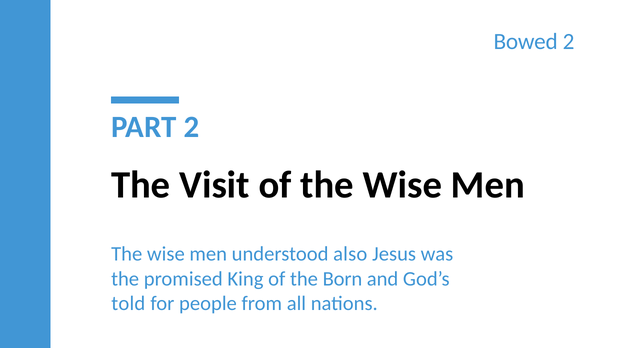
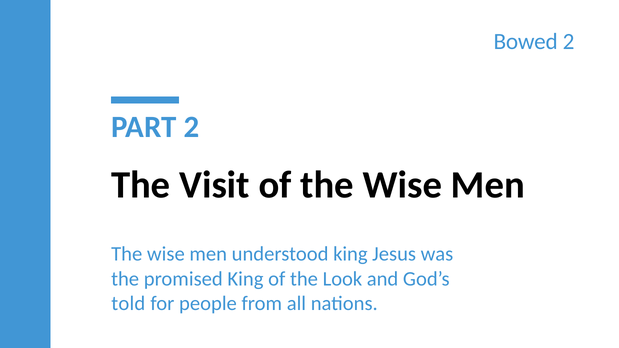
understood also: also -> king
Born: Born -> Look
